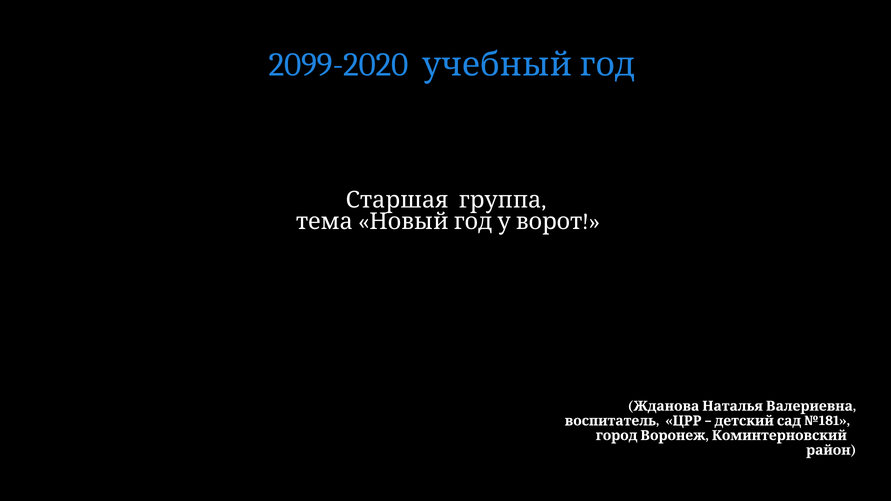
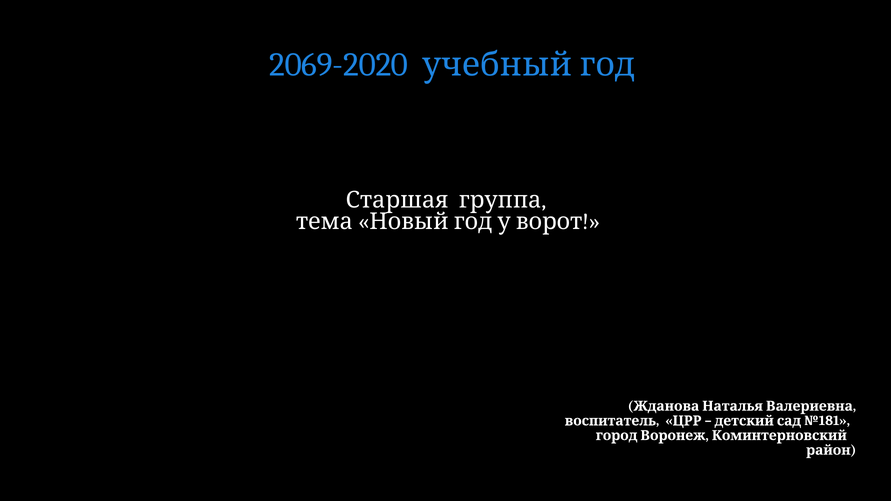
2099-2020: 2099-2020 -> 2069-2020
